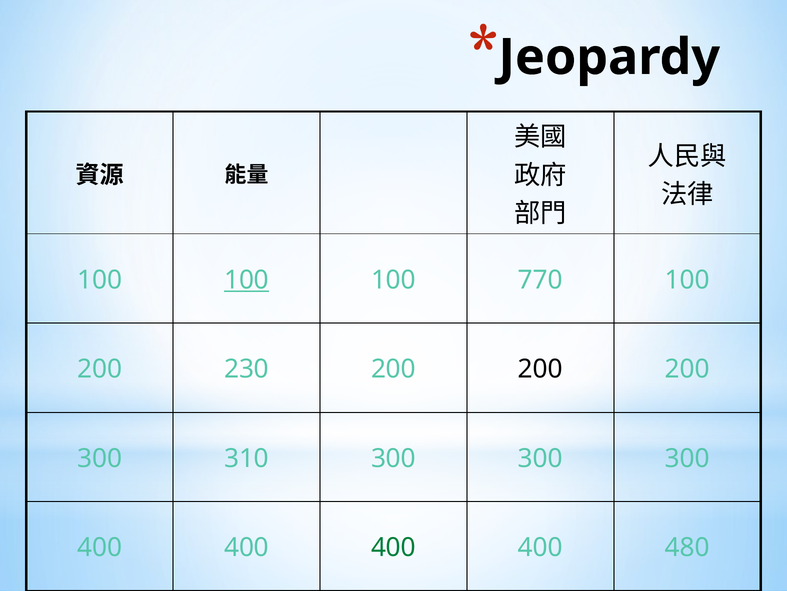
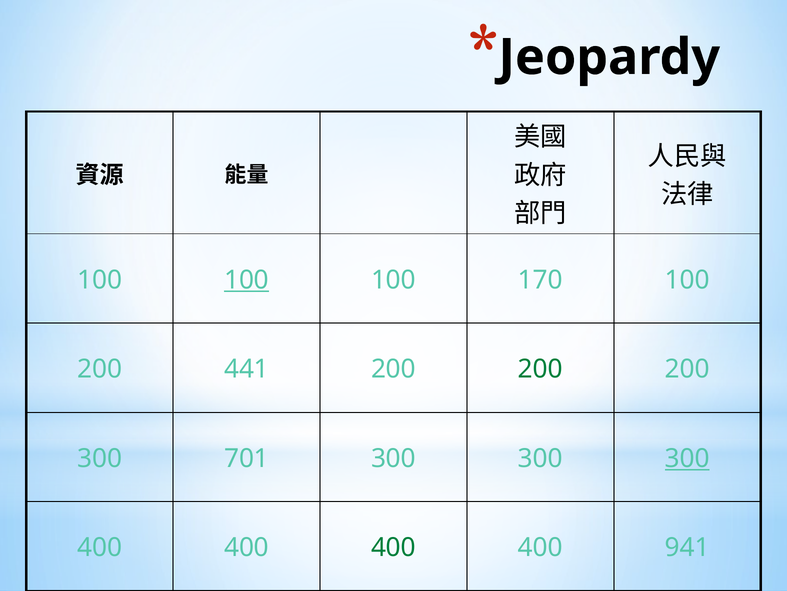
770: 770 -> 170
230: 230 -> 441
200 at (540, 369) colour: black -> green
310: 310 -> 701
300 at (687, 458) underline: none -> present
480: 480 -> 941
